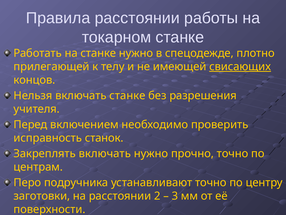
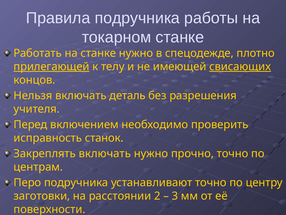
Правила расстоянии: расстоянии -> подручника
прилегающей underline: none -> present
включать станке: станке -> деталь
